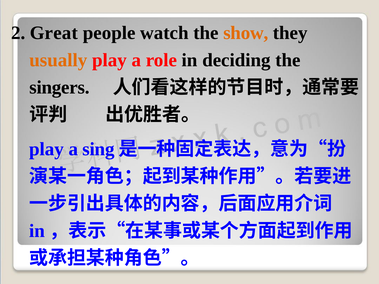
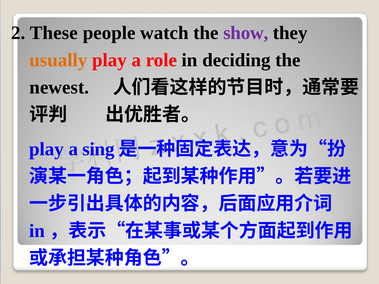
Great: Great -> These
show colour: orange -> purple
singers: singers -> newest
